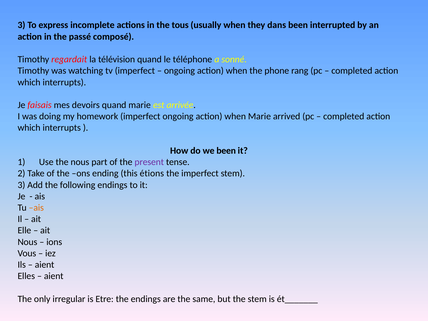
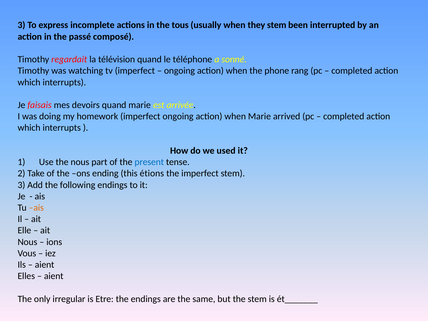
they dans: dans -> stem
we been: been -> used
present colour: purple -> blue
